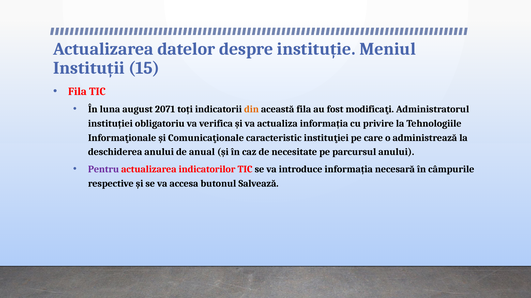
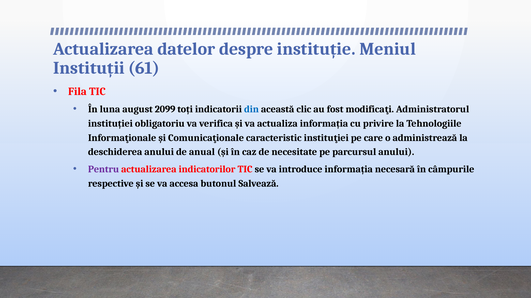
15: 15 -> 61
2071: 2071 -> 2099
din colour: orange -> blue
această fila: fila -> clic
